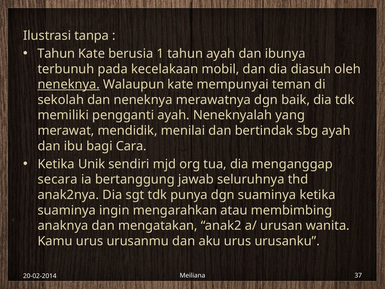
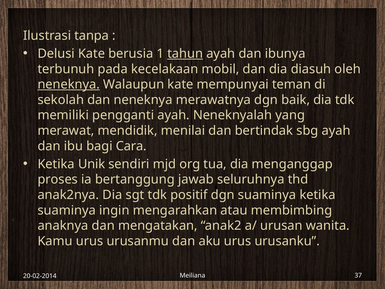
Tahun at (56, 54): Tahun -> Delusi
tahun at (185, 54) underline: none -> present
secara: secara -> proses
punya: punya -> positif
